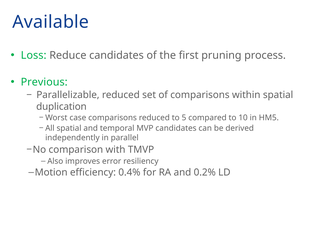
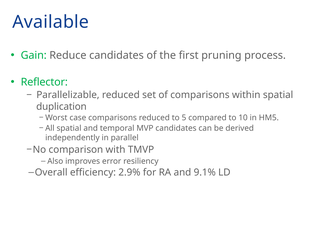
Loss: Loss -> Gain
Previous: Previous -> Reflector
Motion: Motion -> Overall
0.4%: 0.4% -> 2.9%
0.2%: 0.2% -> 9.1%
